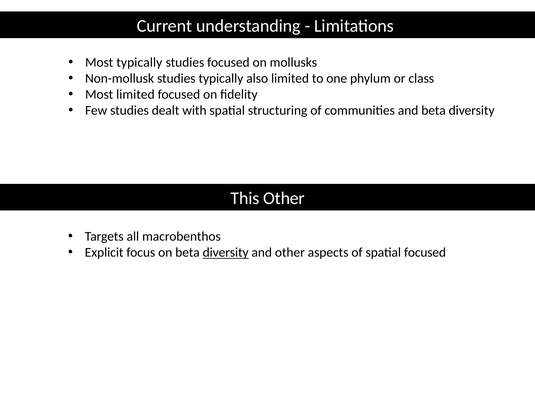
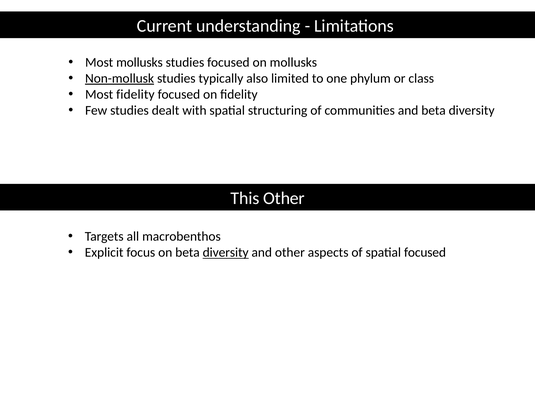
Most typically: typically -> mollusks
Non-mollusk underline: none -> present
Most limited: limited -> fidelity
